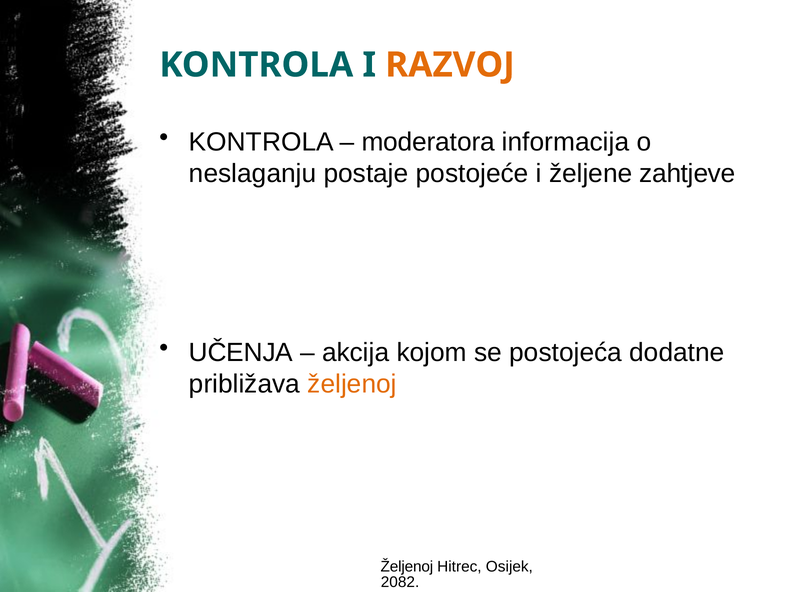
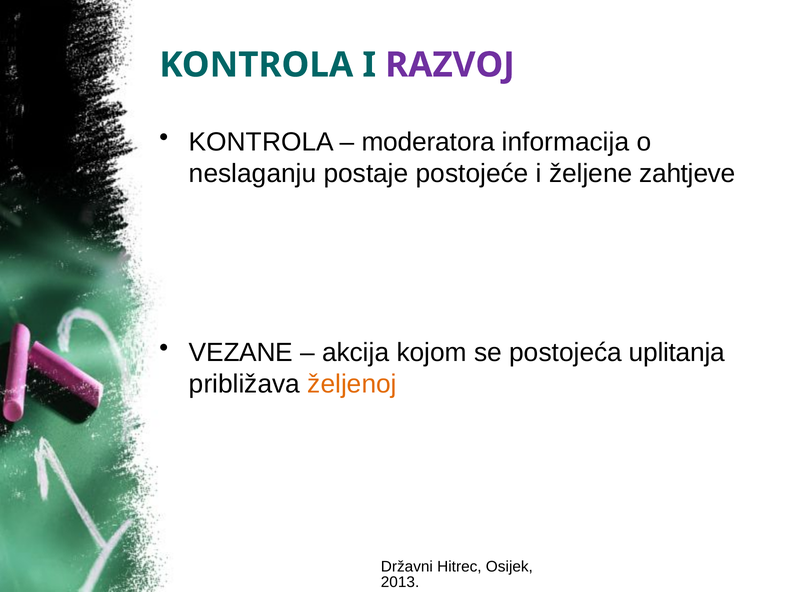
RAZVOJ colour: orange -> purple
UČENJA: UČENJA -> VEZANE
dodatne: dodatne -> uplitanja
Željenoj at (407, 567): Željenoj -> Državni
2082: 2082 -> 2013
